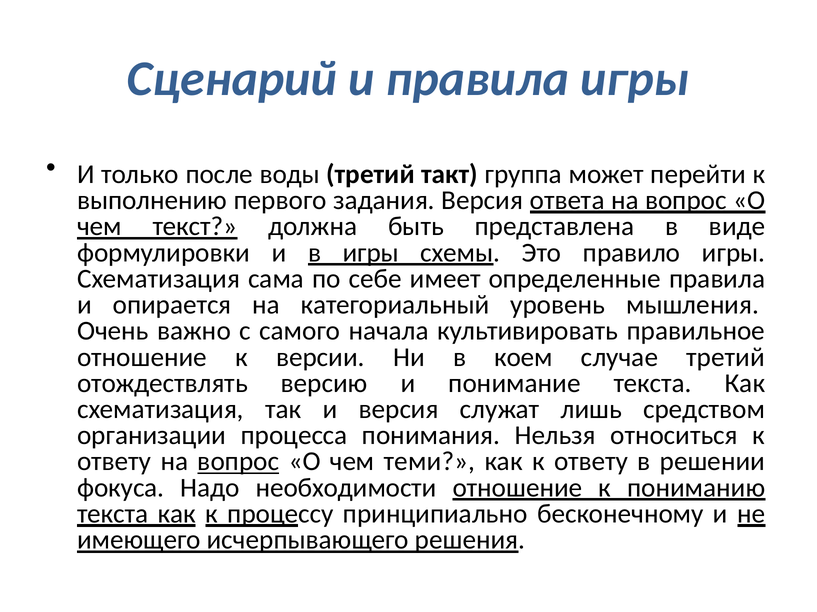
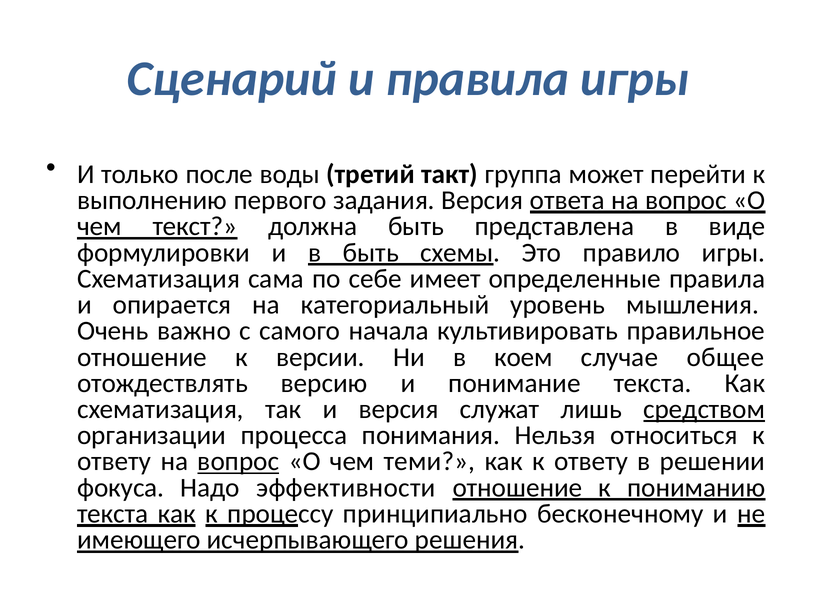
в игры: игры -> быть
случае третий: третий -> общее
средством underline: none -> present
необходимости: необходимости -> эффективности
